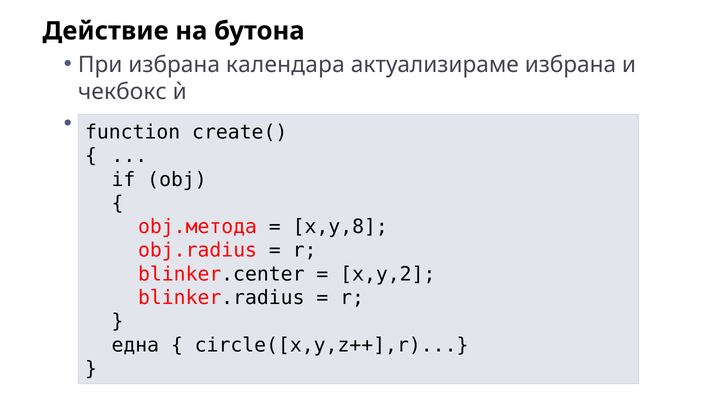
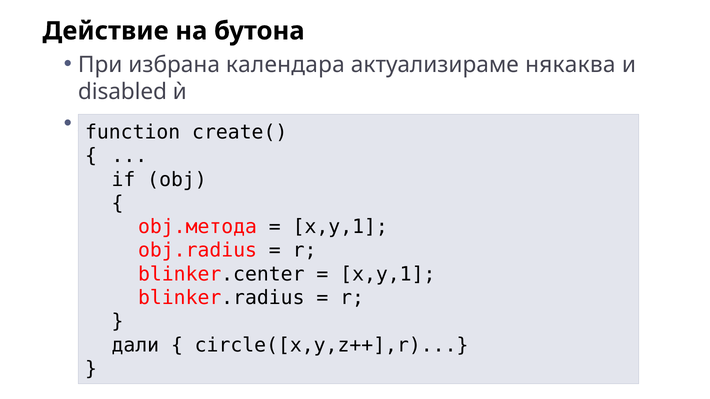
актуализираме избрана: избрана -> някаква
чекбокс: чекбокс -> disabled
x,y,8 at (340, 227): x,y,8 -> x,y,1
x,y,2 at (388, 274): x,y,2 -> x,y,1
една: една -> дали
